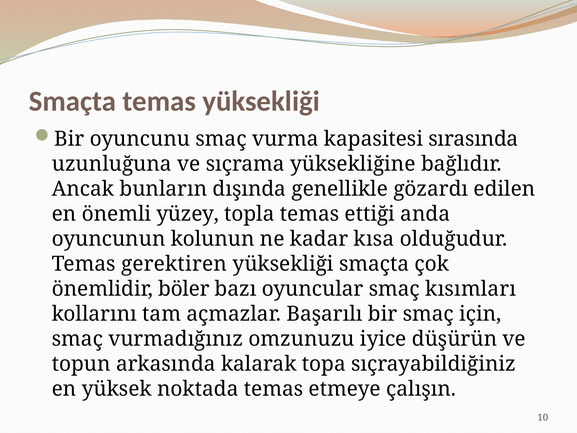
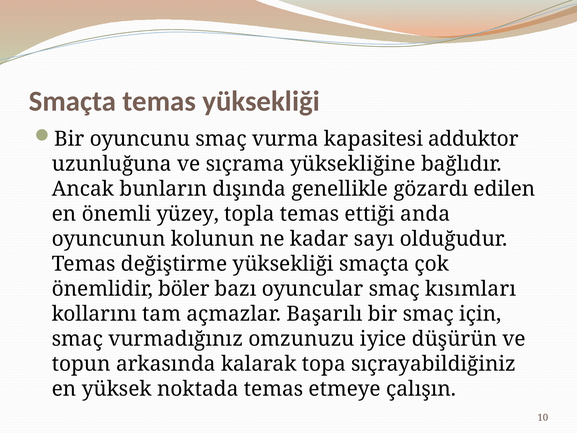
sırasında: sırasında -> adduktor
kısa: kısa -> sayı
gerektiren: gerektiren -> değiştirme
